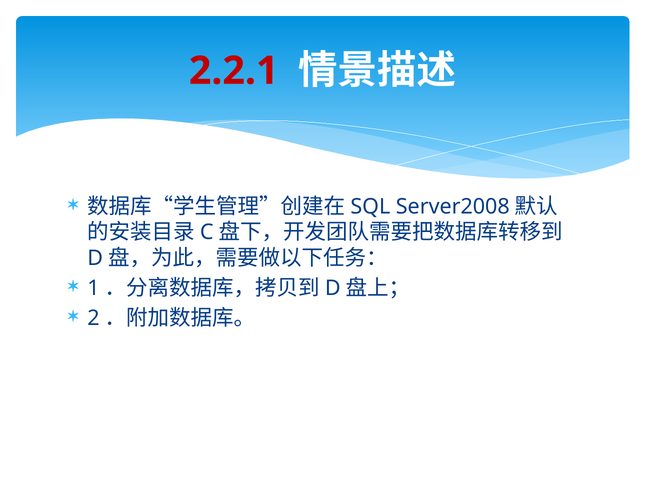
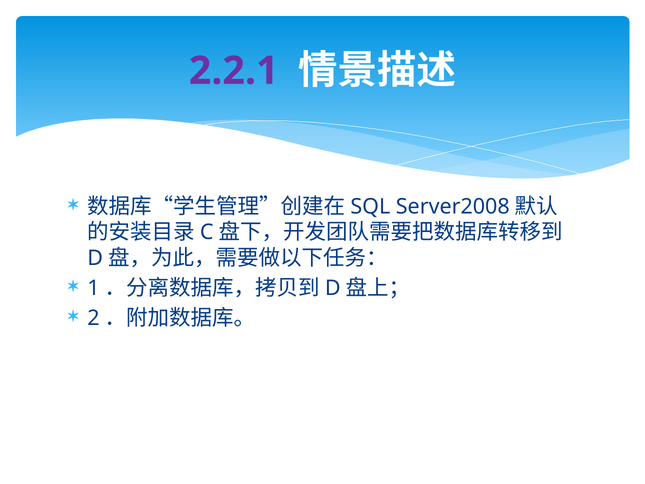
2.2.1 colour: red -> purple
